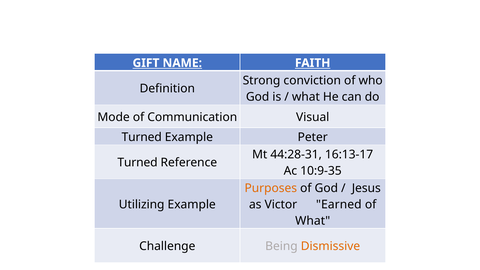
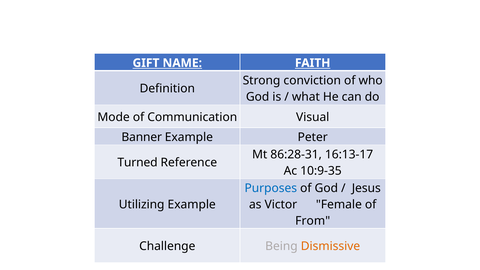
Turned at (142, 137): Turned -> Banner
44:28-31: 44:28-31 -> 86:28-31
Purposes colour: orange -> blue
Earned: Earned -> Female
What at (313, 221): What -> From
